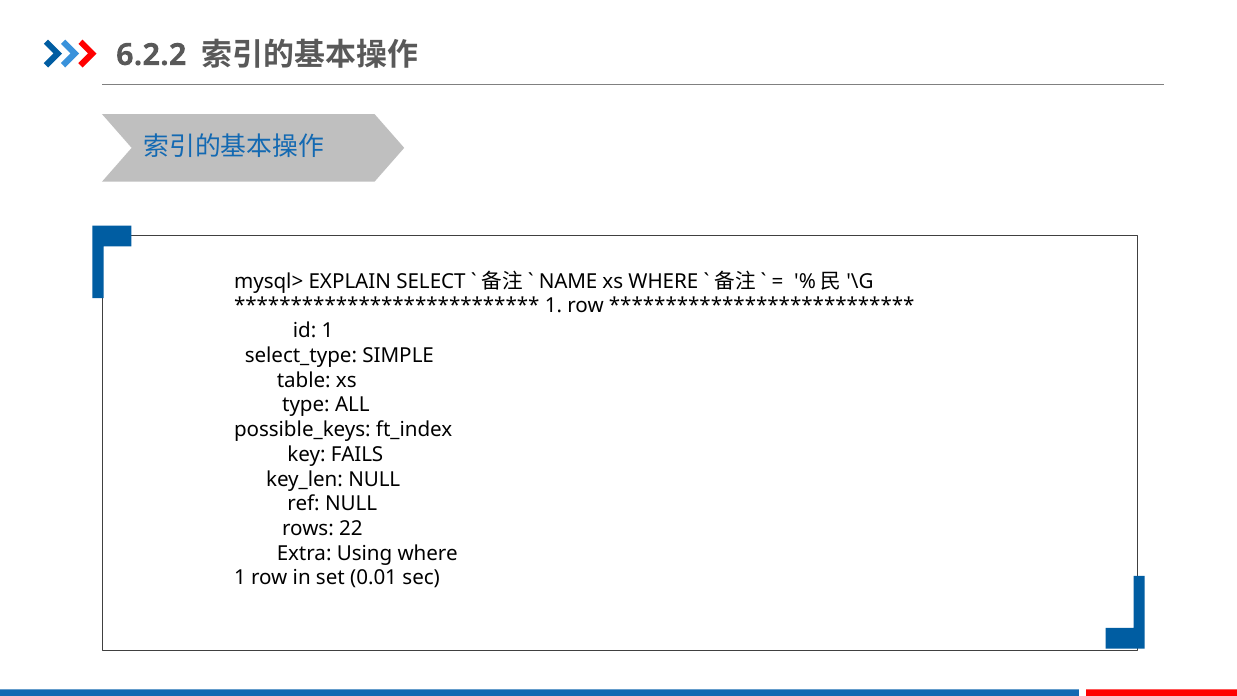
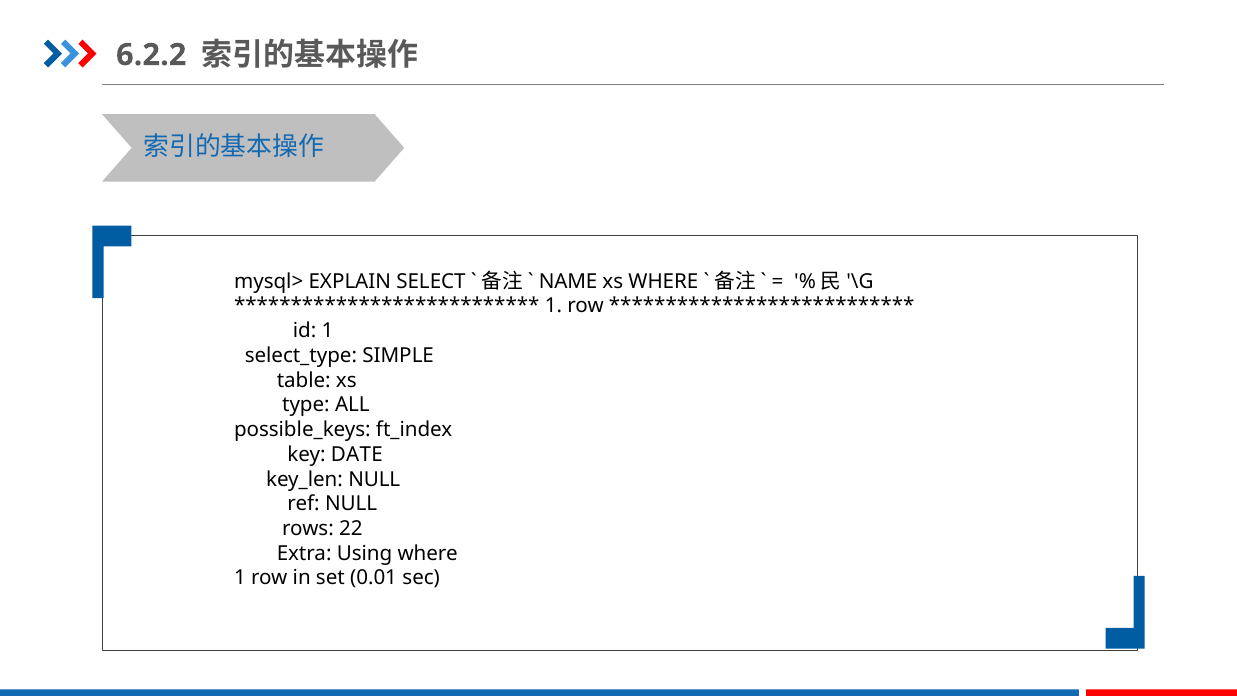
FAILS: FAILS -> DATE
